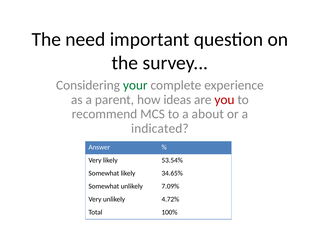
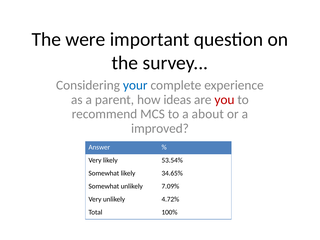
need: need -> were
your colour: green -> blue
indicated: indicated -> improved
